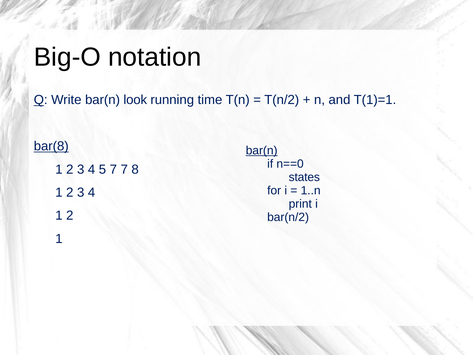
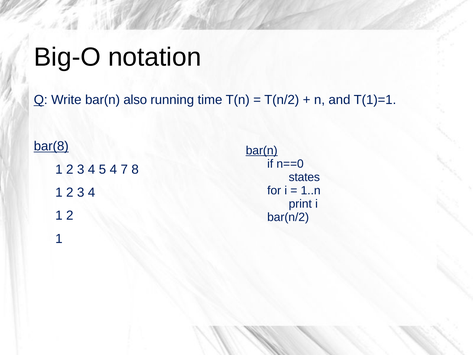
look: look -> also
5 7: 7 -> 4
